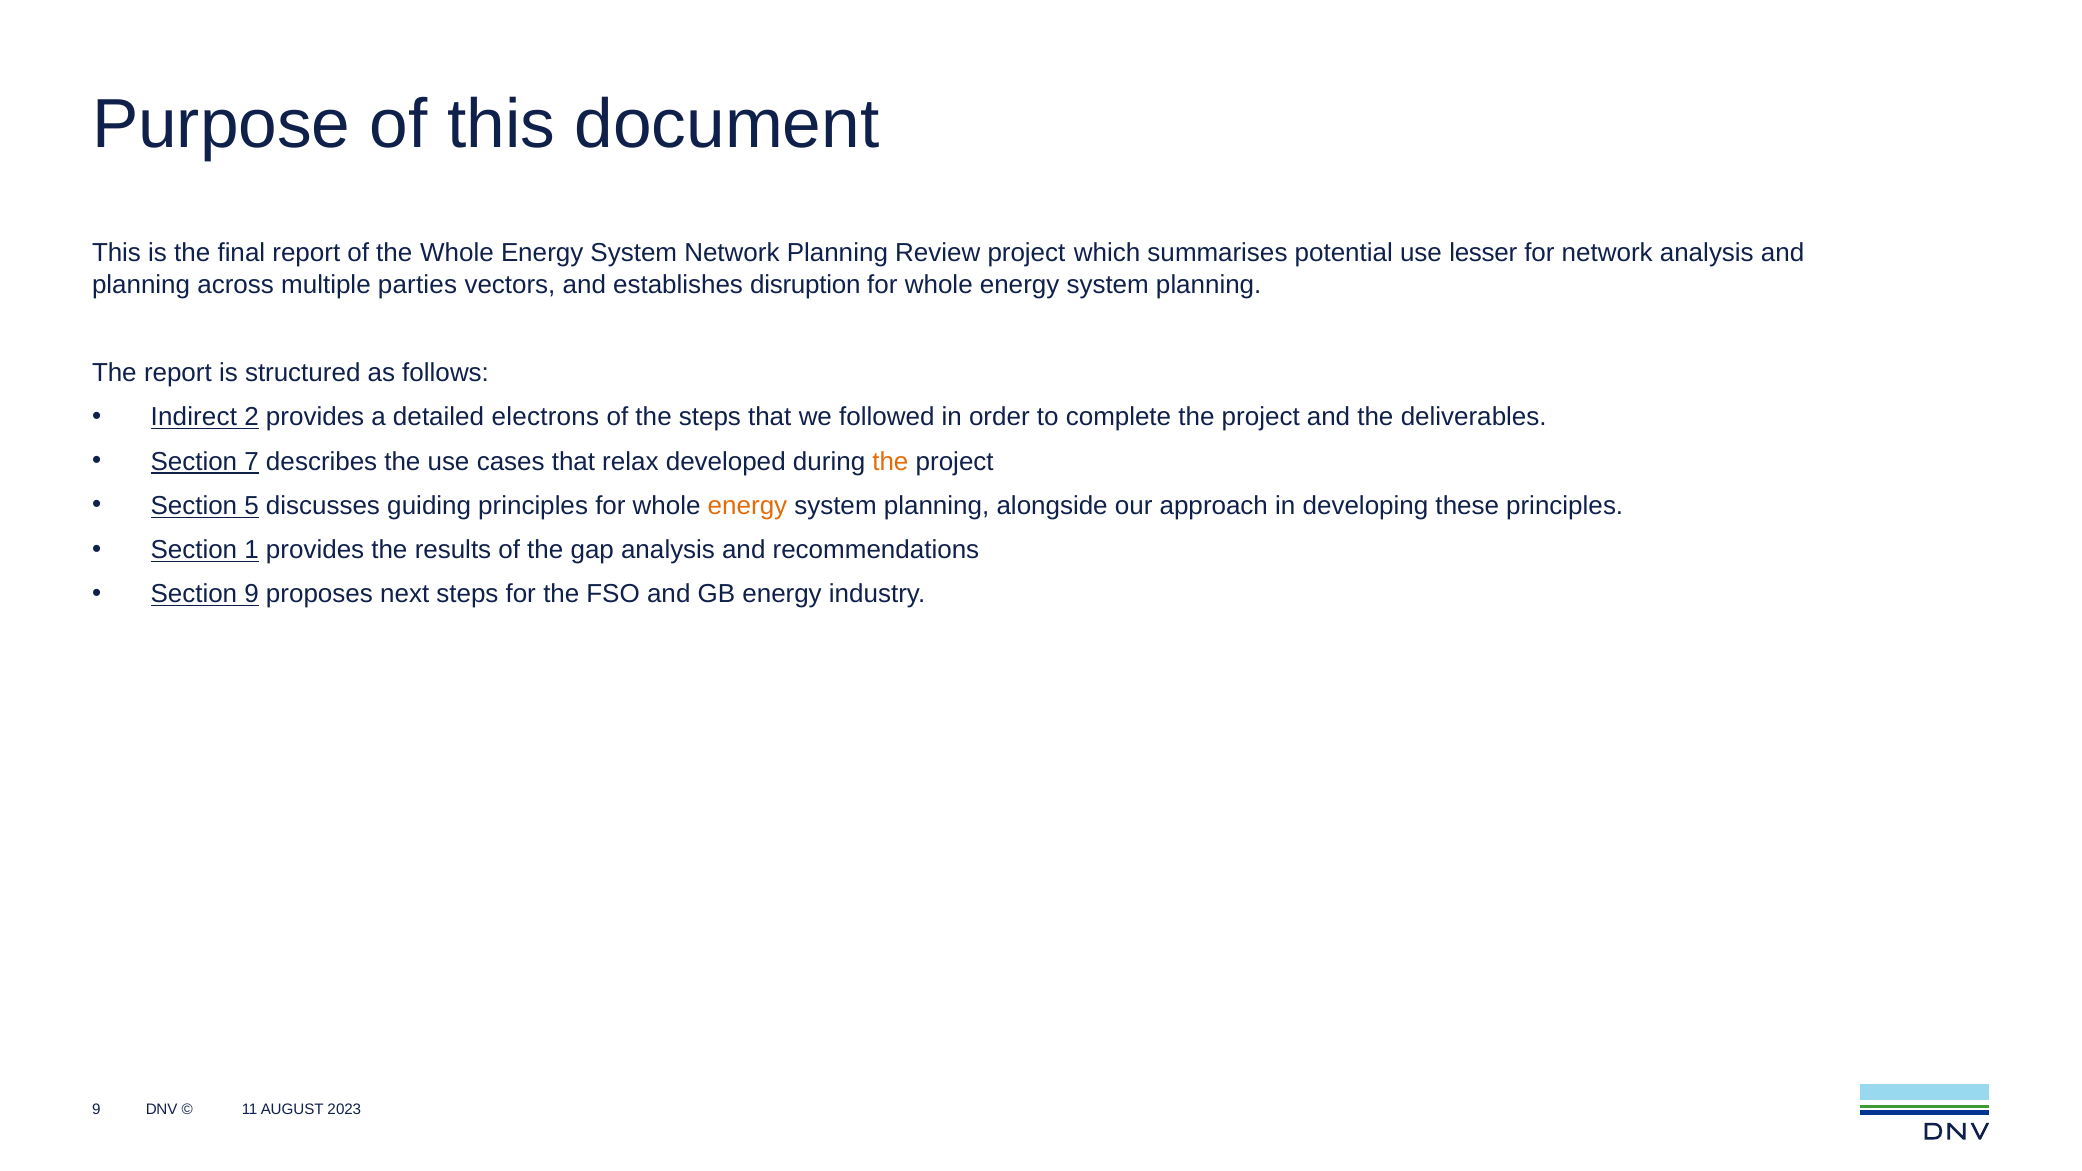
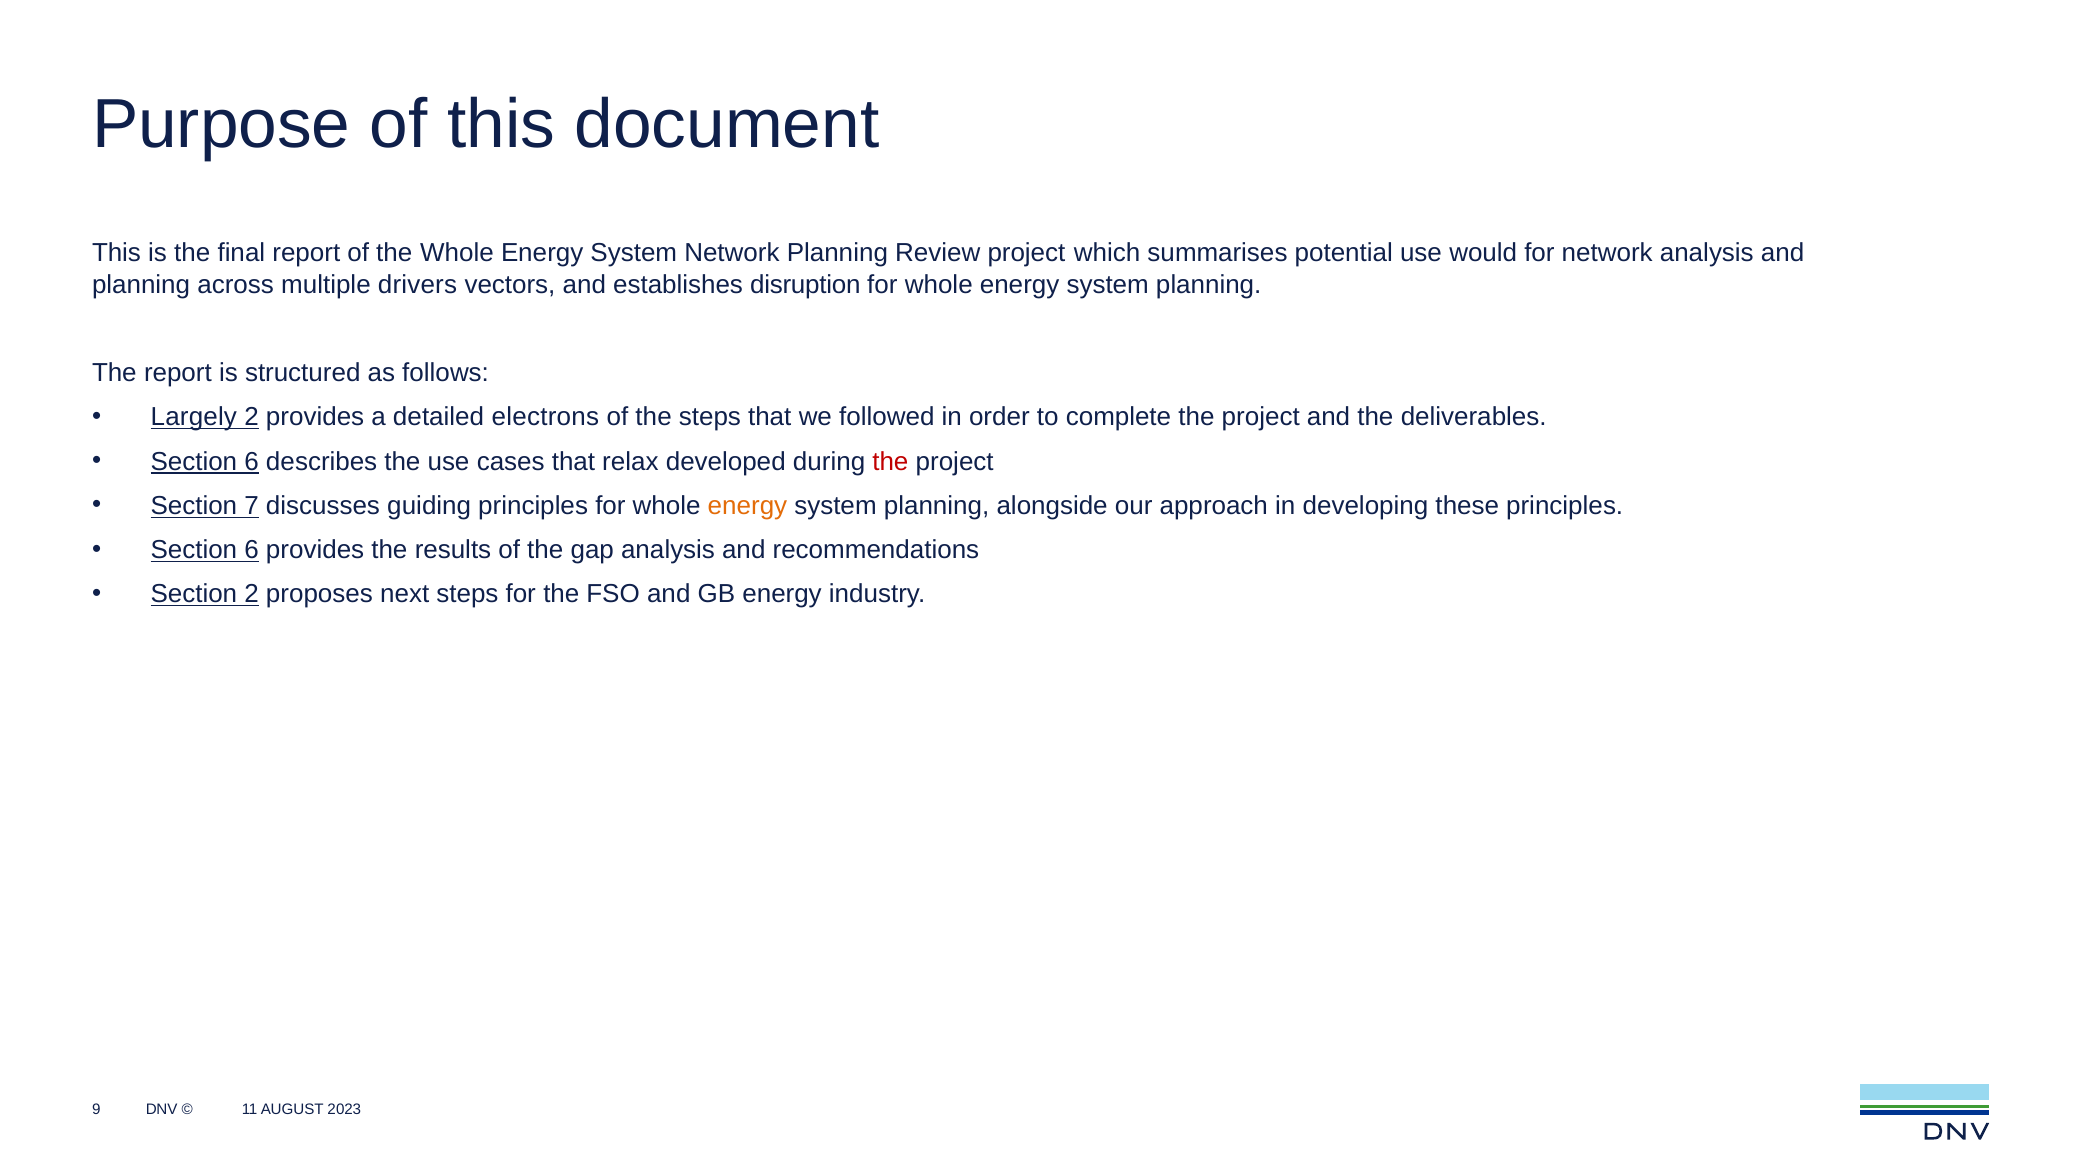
lesser: lesser -> would
parties: parties -> drivers
Indirect: Indirect -> Largely
7 at (252, 462): 7 -> 6
the at (890, 462) colour: orange -> red
5: 5 -> 7
1 at (252, 550): 1 -> 6
Section 9: 9 -> 2
